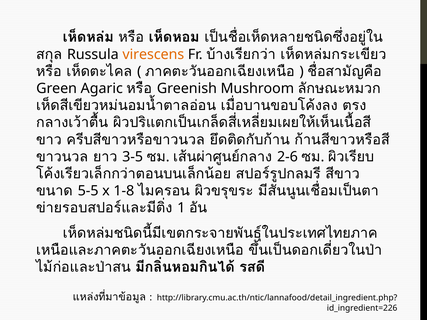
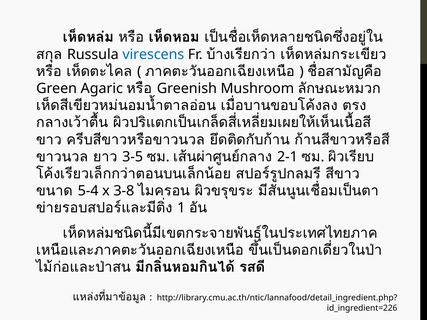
virescens colour: orange -> blue
2-6: 2-6 -> 2-1
5-5: 5-5 -> 5-4
1-8: 1-8 -> 3-8
